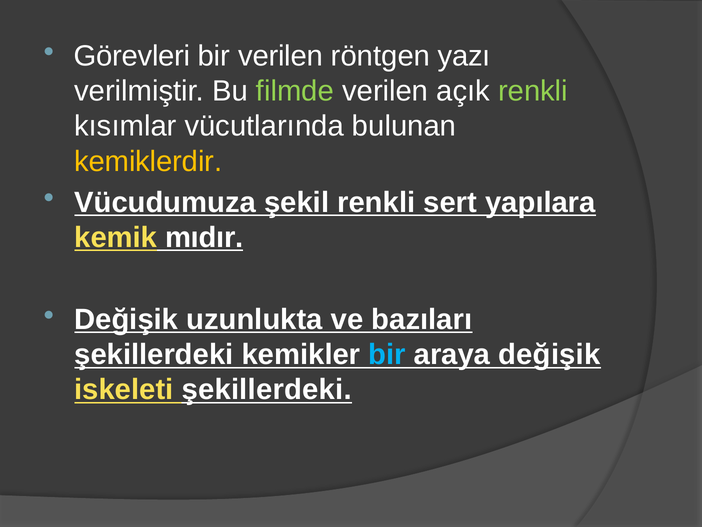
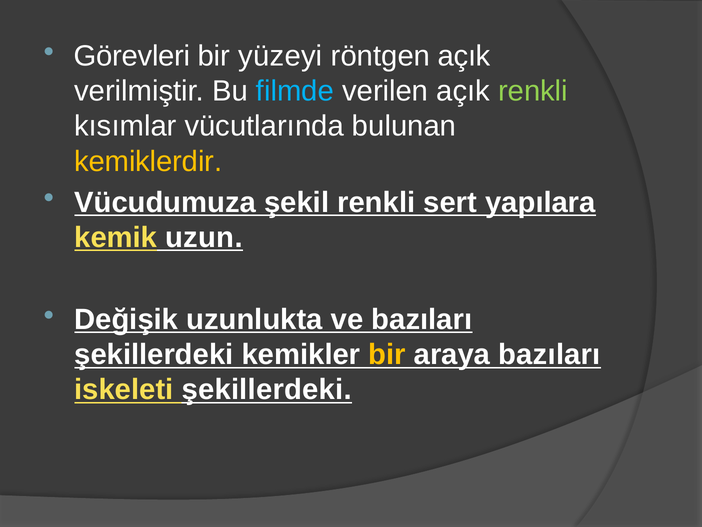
bir verilen: verilen -> yüzeyi
röntgen yazı: yazı -> açık
filmde colour: light green -> light blue
mıdır: mıdır -> uzun
bir at (387, 354) colour: light blue -> yellow
araya değişik: değişik -> bazıları
